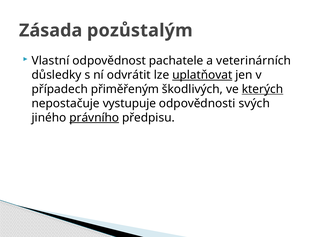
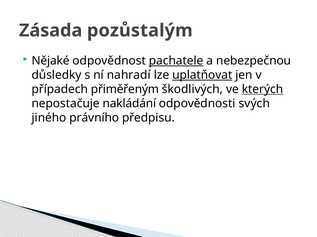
Vlastní: Vlastní -> Nějaké
pachatele underline: none -> present
veterinárních: veterinárních -> nebezpečnou
odvrátit: odvrátit -> nahradí
vystupuje: vystupuje -> nakládání
právního underline: present -> none
